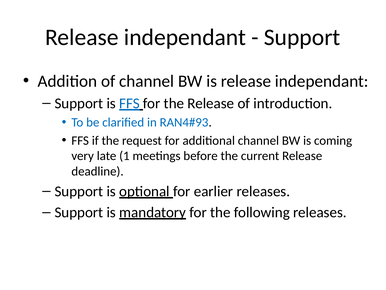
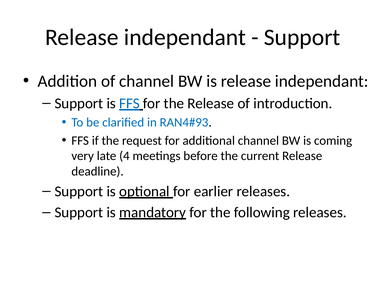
1: 1 -> 4
